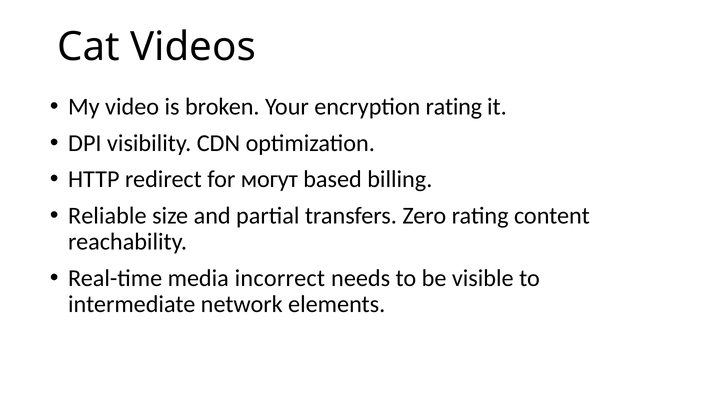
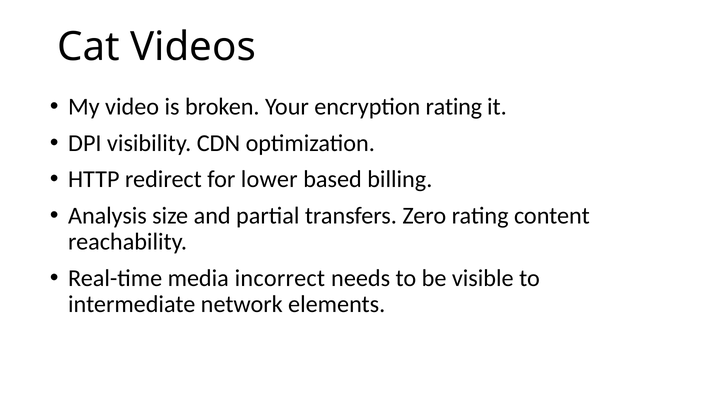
могут: могут -> lower
Reliable: Reliable -> Analysis
